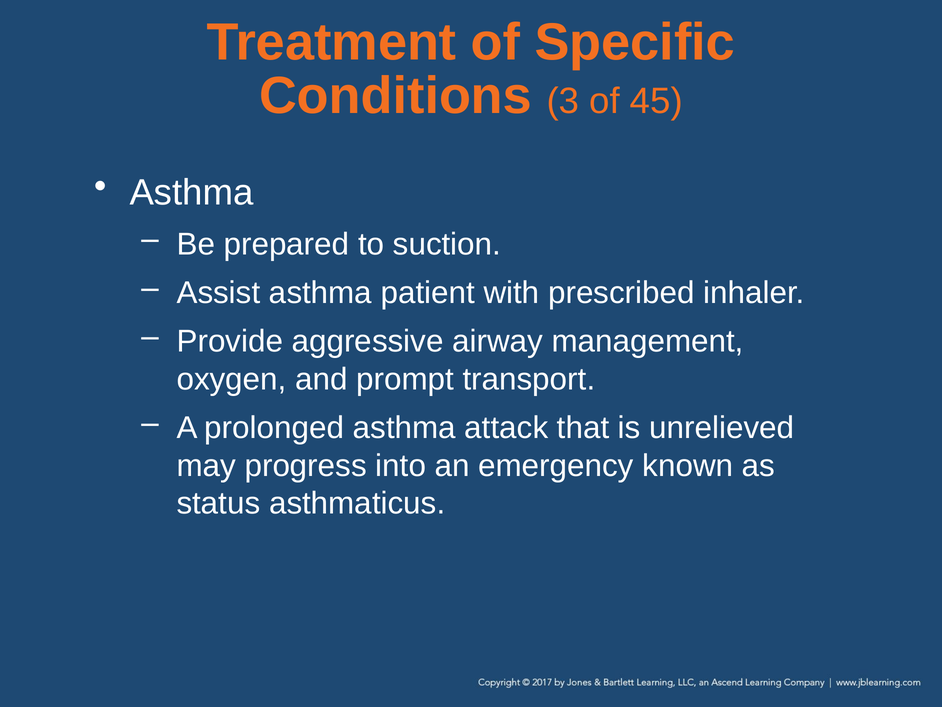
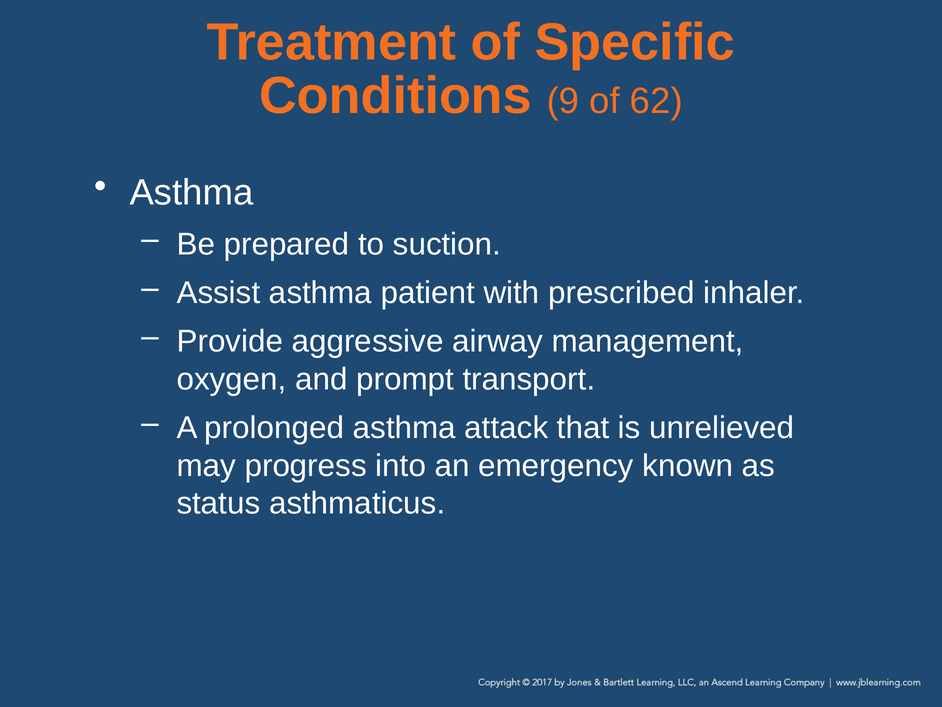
3: 3 -> 9
45: 45 -> 62
